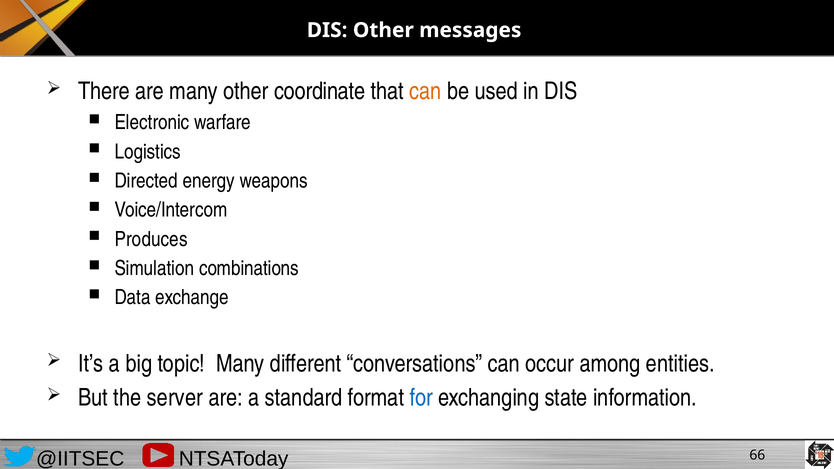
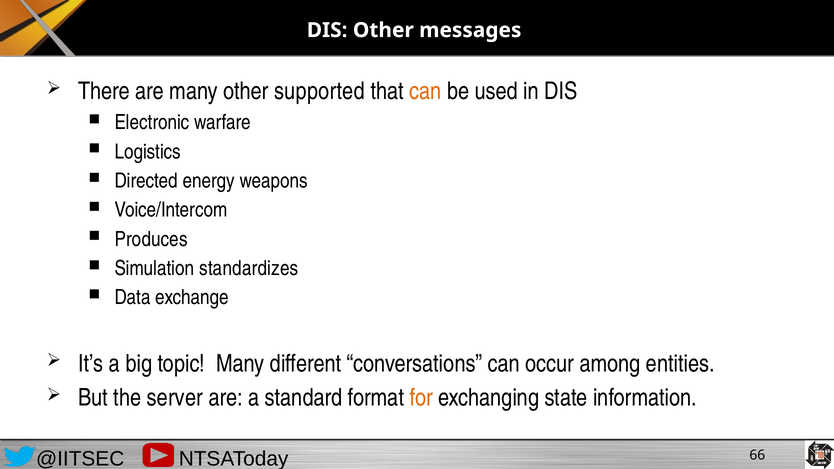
coordinate: coordinate -> supported
combinations: combinations -> standardizes
for colour: blue -> orange
